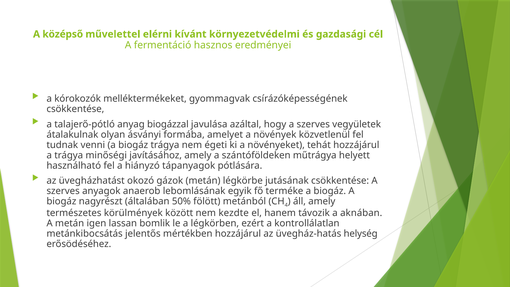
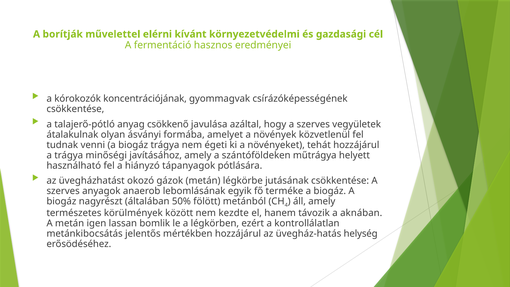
középső: középső -> borítják
melléktermékeket: melléktermékeket -> koncentrációjának
biogázzal: biogázzal -> csökkenő
